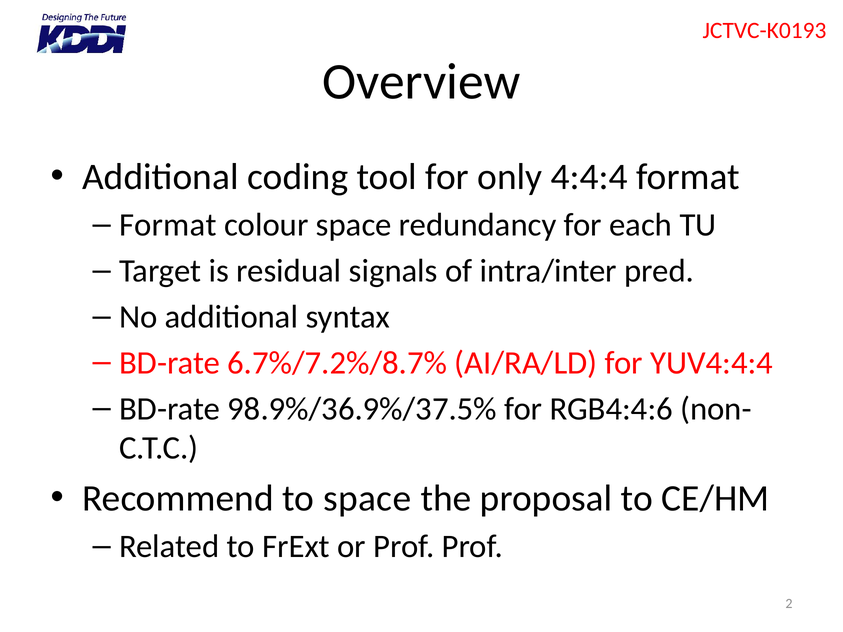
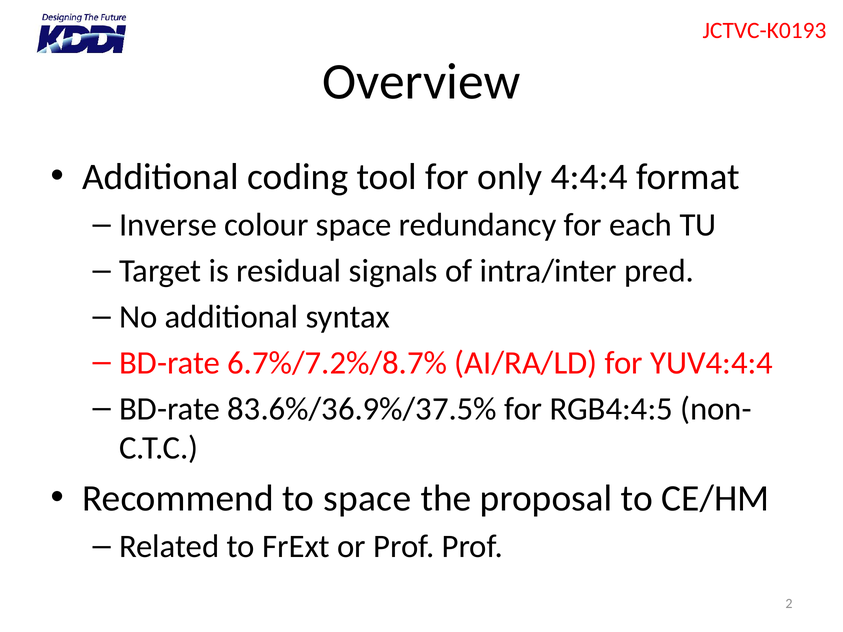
Format at (168, 225): Format -> Inverse
98.9%/36.9%/37.5%: 98.9%/36.9%/37.5% -> 83.6%/36.9%/37.5%
RGB4:4:6: RGB4:4:6 -> RGB4:4:5
